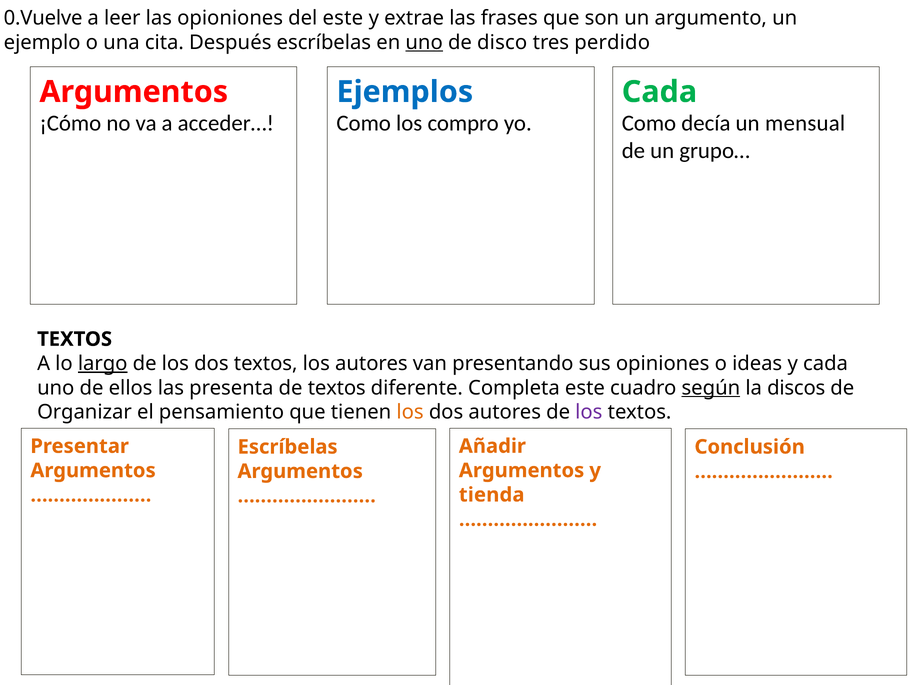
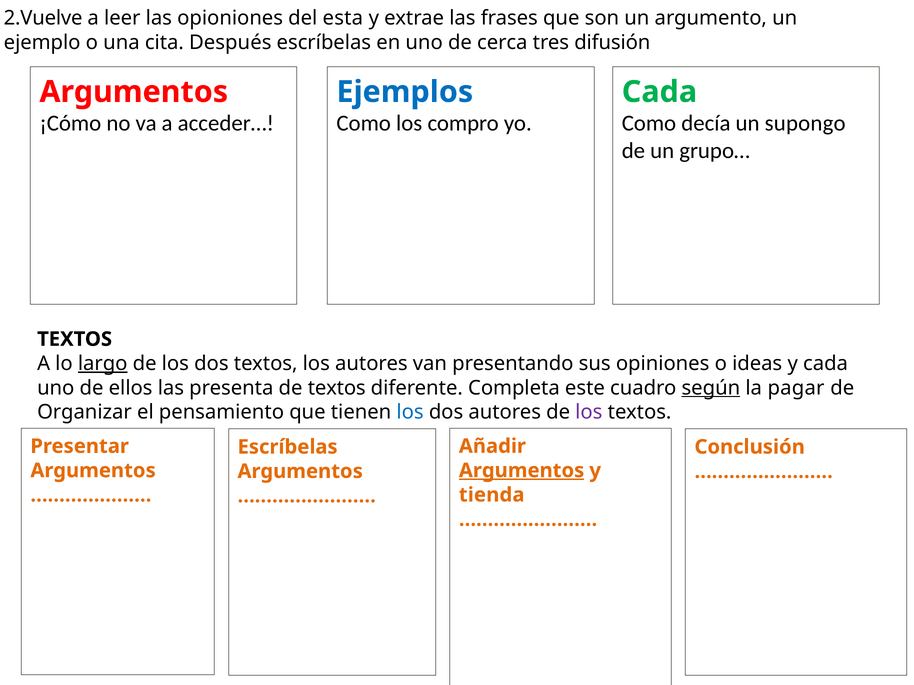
0.Vuelve: 0.Vuelve -> 2.Vuelve
del este: este -> esta
uno at (424, 42) underline: present -> none
disco: disco -> cerca
perdido: perdido -> difusión
mensual: mensual -> supongo
discos: discos -> pagar
los at (410, 412) colour: orange -> blue
Argumentos at (522, 471) underline: none -> present
